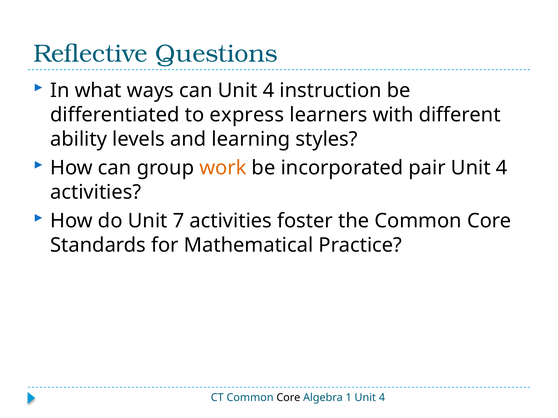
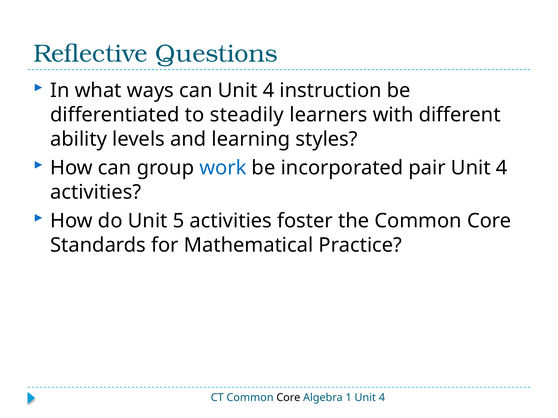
express: express -> steadily
work colour: orange -> blue
7: 7 -> 5
